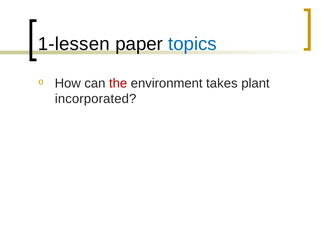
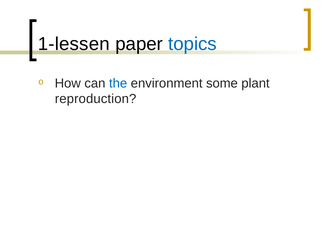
the colour: red -> blue
takes: takes -> some
incorporated: incorporated -> reproduction
